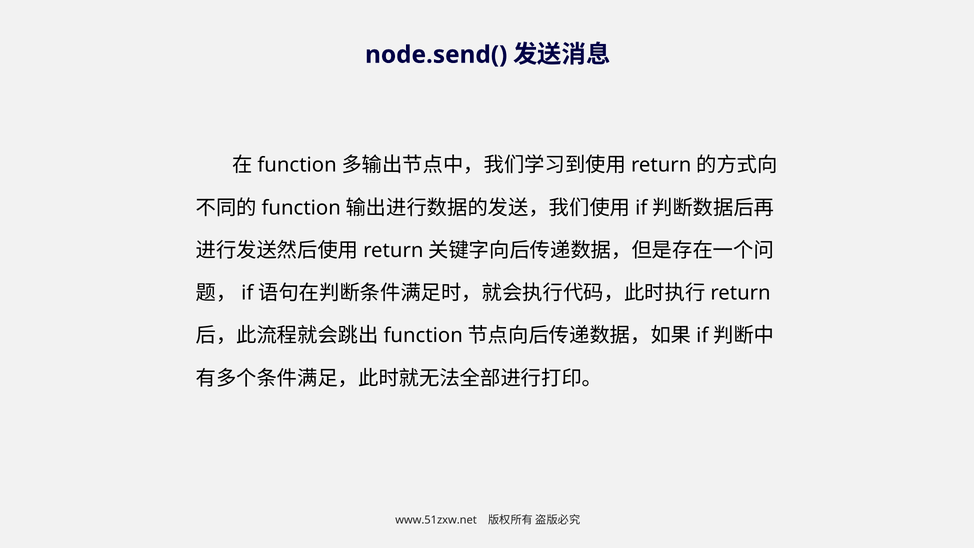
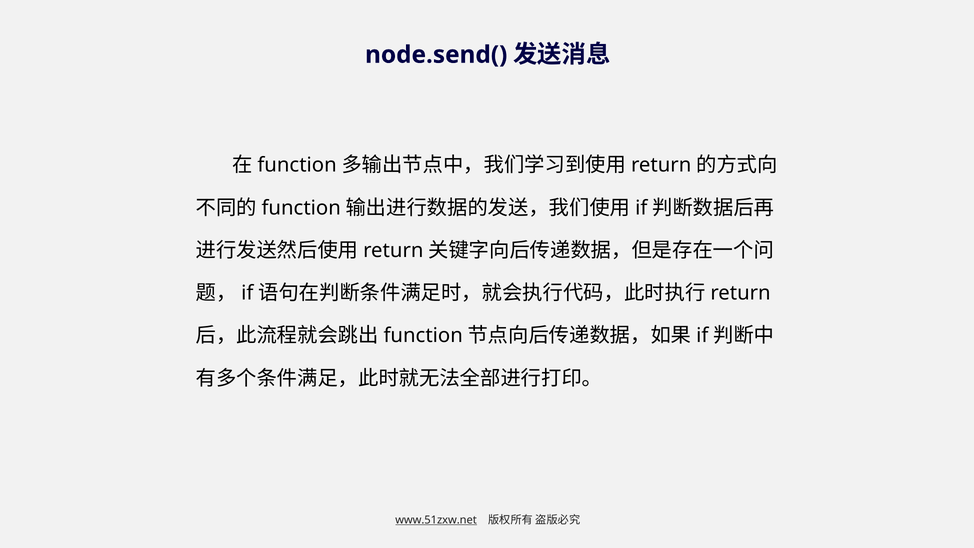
www.51zxw.net underline: none -> present
